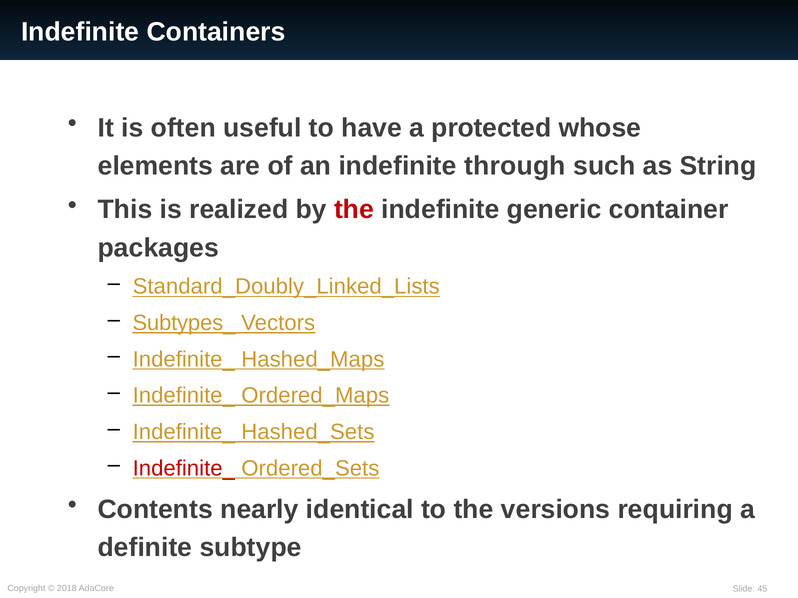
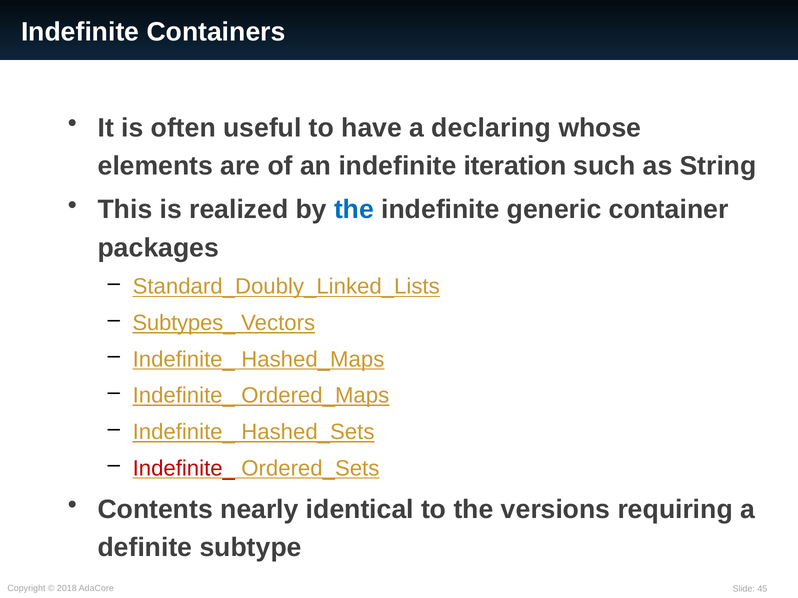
protected: protected -> declaring
through: through -> iteration
the at (354, 210) colour: red -> blue
